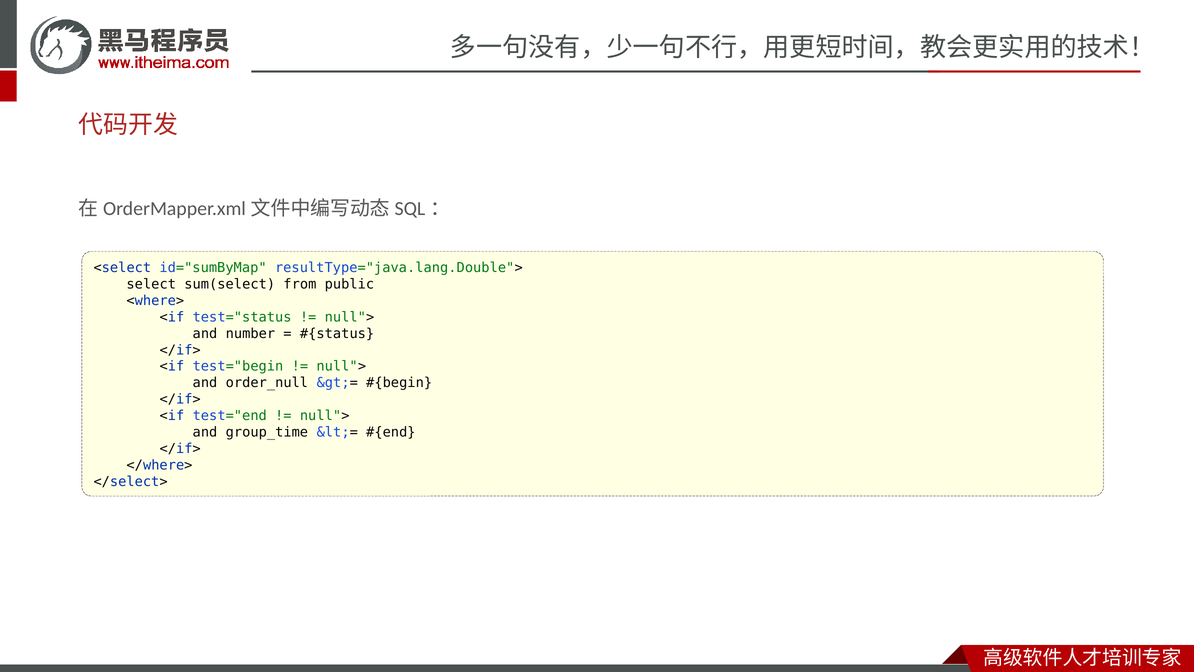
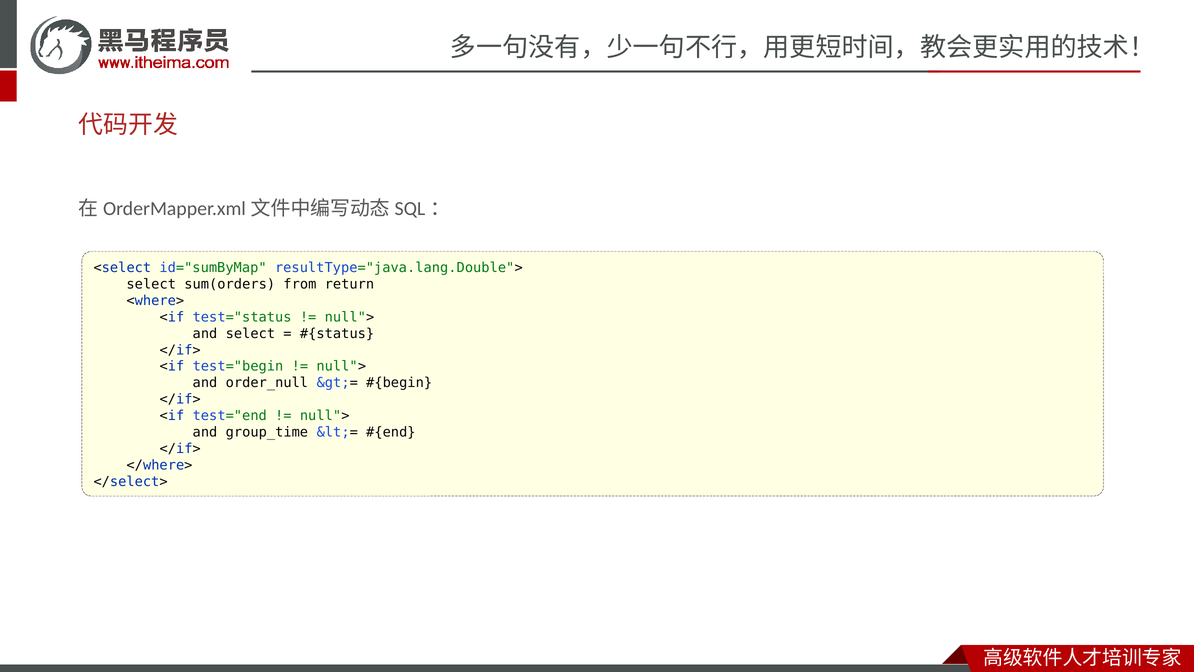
sum(select: sum(select -> sum(orders
public: public -> return
and number: number -> select
